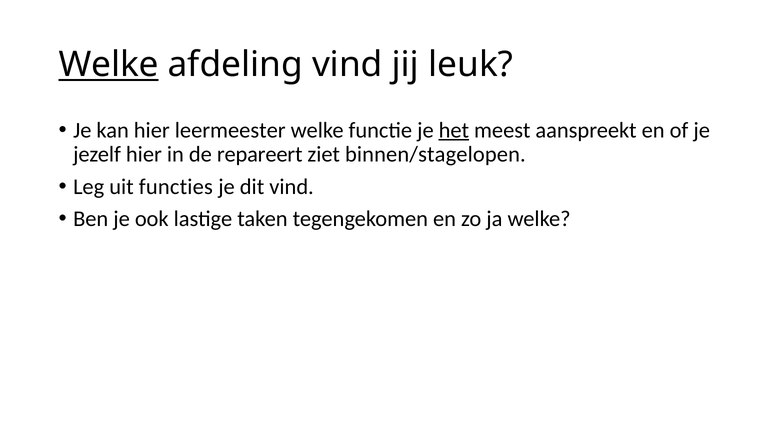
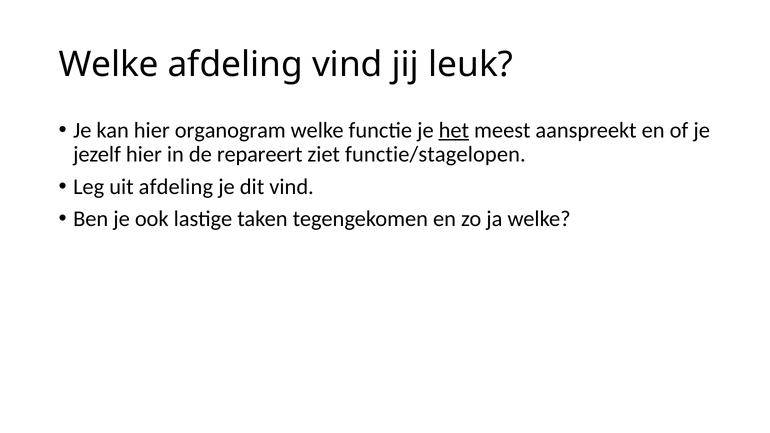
Welke at (109, 65) underline: present -> none
leermeester: leermeester -> organogram
binnen/stagelopen: binnen/stagelopen -> functie/stagelopen
uit functies: functies -> afdeling
